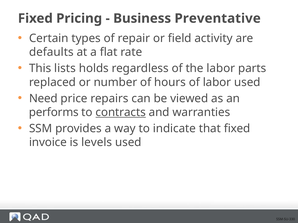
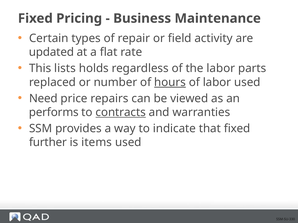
Preventative: Preventative -> Maintenance
defaults: defaults -> updated
hours underline: none -> present
invoice: invoice -> further
levels: levels -> items
